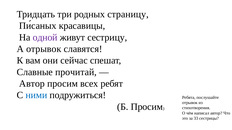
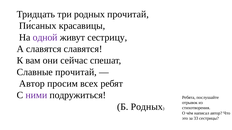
родных страницу: страницу -> прочитай
А отрывок: отрывок -> славятся
ними colour: blue -> purple
Б Просим: Просим -> Родных
